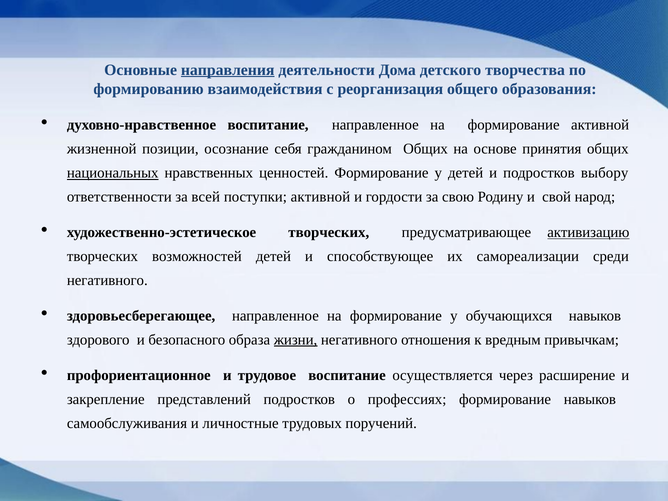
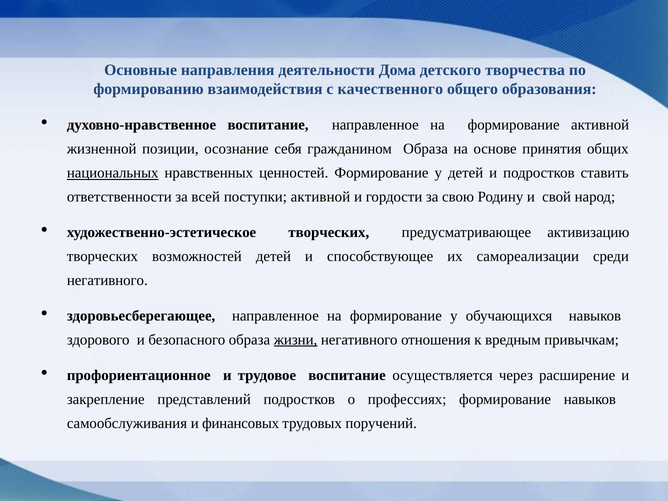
направления underline: present -> none
реорганизация: реорганизация -> качественного
гражданином Общих: Общих -> Образа
выбору: выбору -> ставить
активизацию underline: present -> none
личностные: личностные -> финансовых
